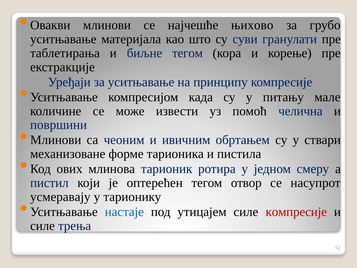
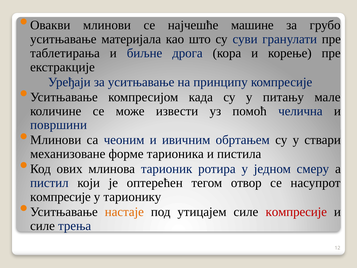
њихово: њихово -> машине
биљне тегом: тегом -> дрога
усмеравају at (60, 197): усмеравају -> компресије
настаје colour: blue -> orange
